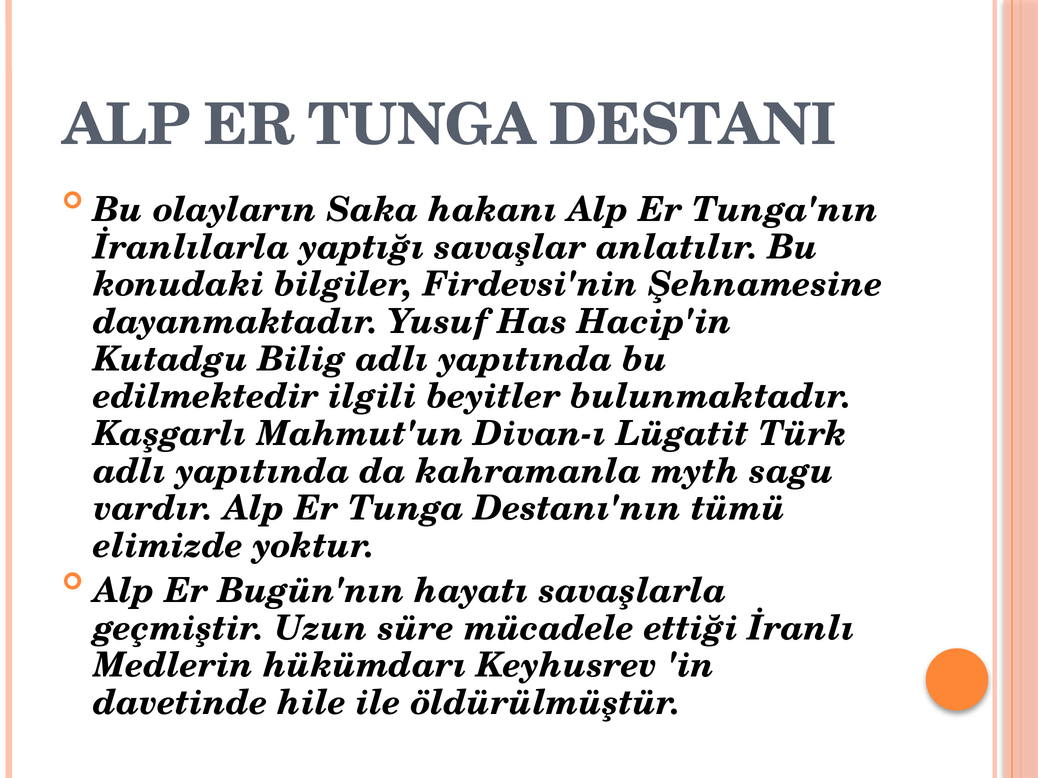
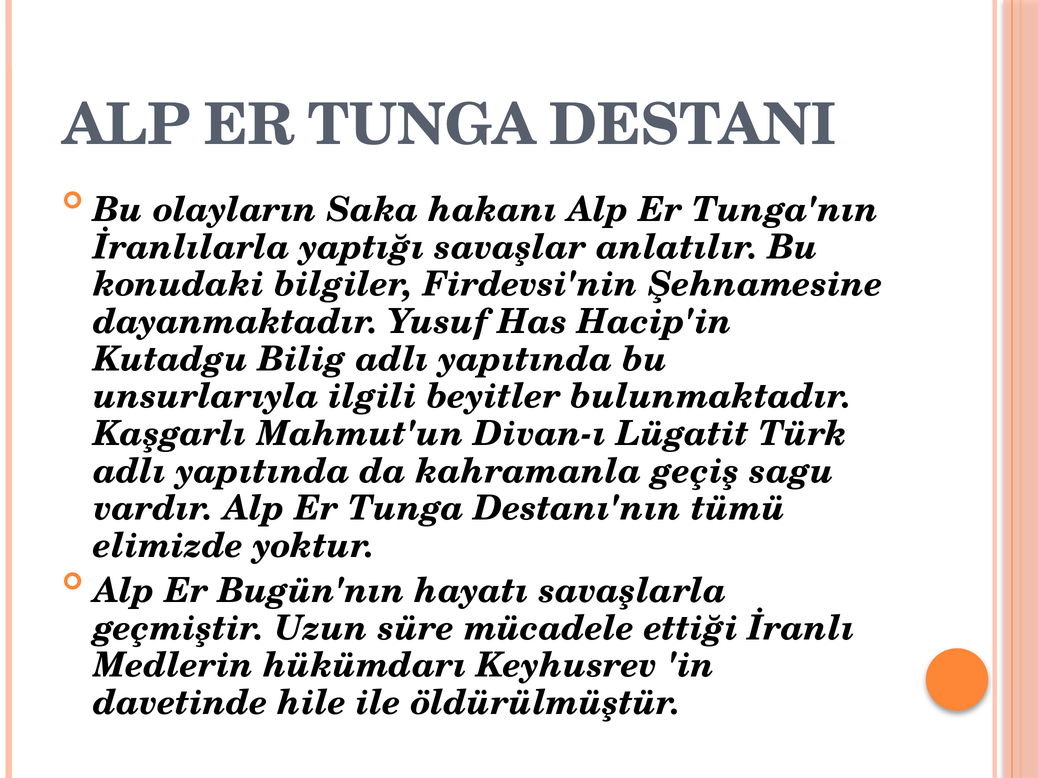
edilmektedir: edilmektedir -> unsurlarıyla
myth: myth -> geçiş
